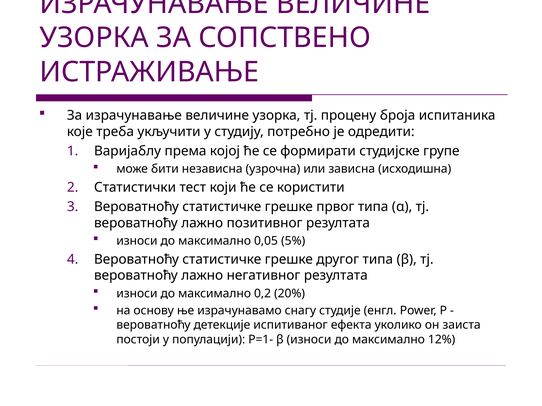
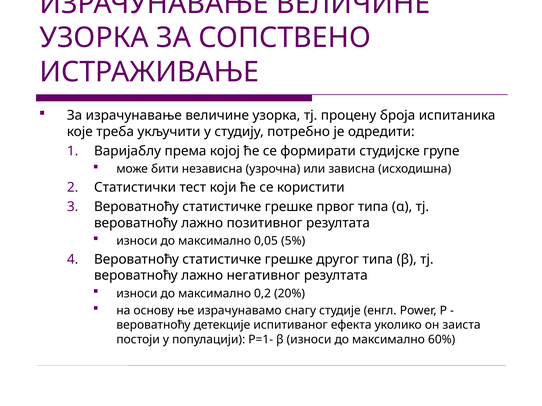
12%: 12% -> 60%
